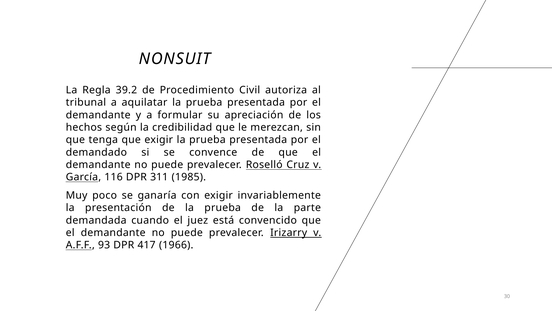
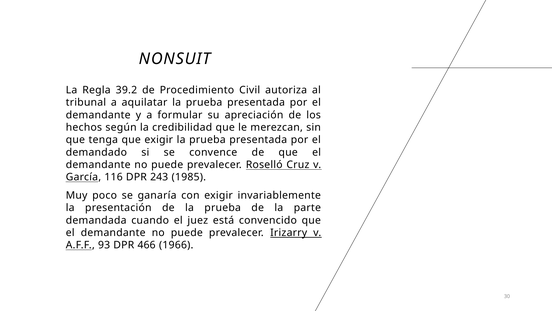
311: 311 -> 243
417: 417 -> 466
